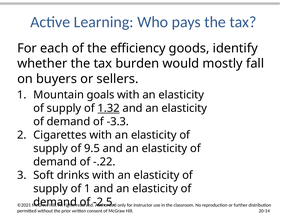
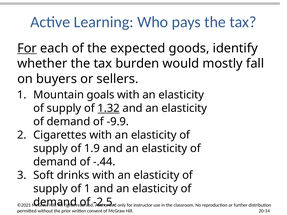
For at (27, 48) underline: none -> present
efficiency: efficiency -> expected
-3.3: -3.3 -> -9.9
9.5: 9.5 -> 1.9
-.22: -.22 -> -.44
